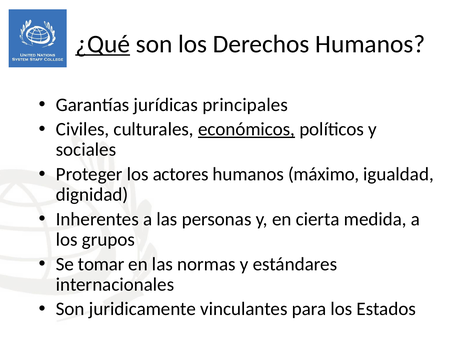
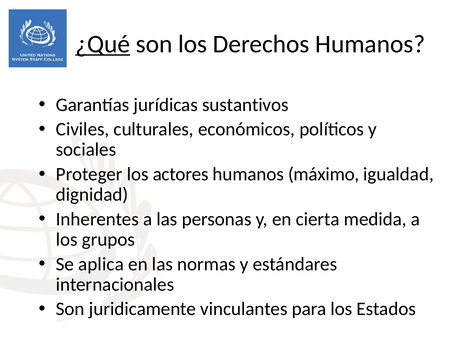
principales: principales -> sustantivos
económicos underline: present -> none
tomar: tomar -> aplica
